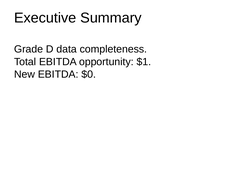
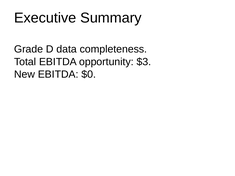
$1: $1 -> $3
